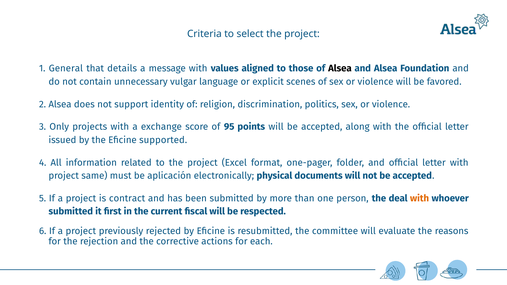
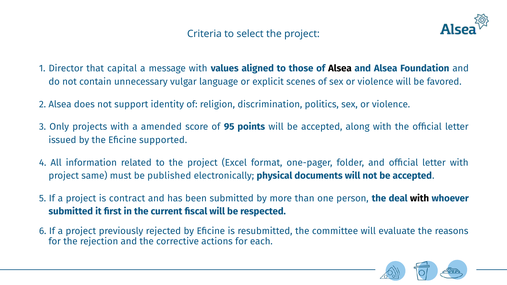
General: General -> Director
details: details -> capital
exchange: exchange -> amended
aplicación: aplicación -> published
with at (420, 198) colour: orange -> black
